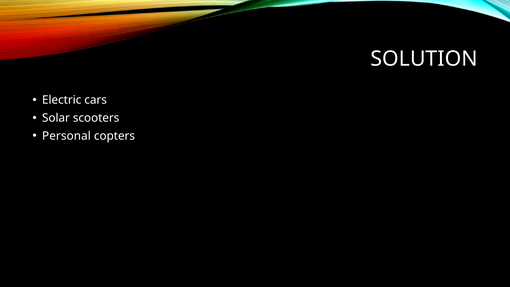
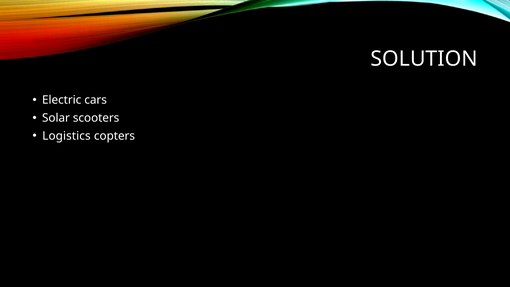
Personal: Personal -> Logistics
